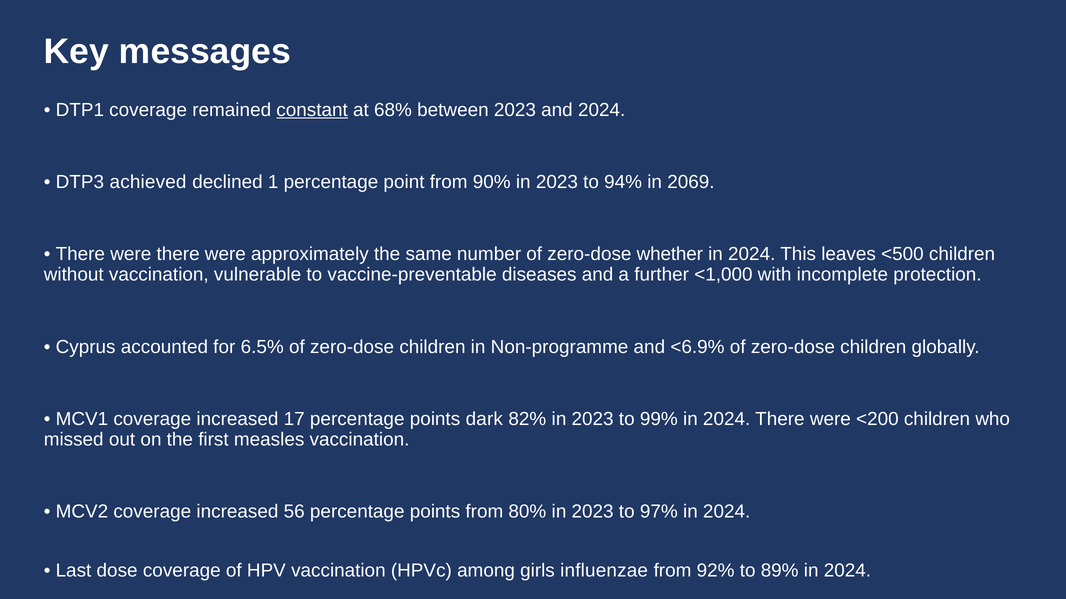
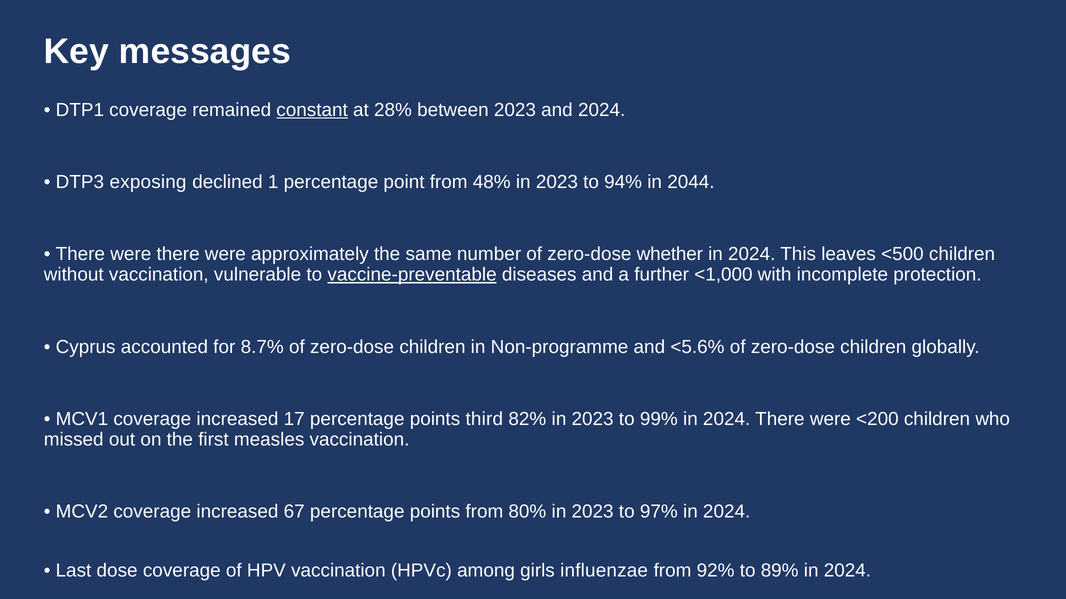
68%: 68% -> 28%
achieved: achieved -> exposing
90%: 90% -> 48%
2069: 2069 -> 2044
vaccine-preventable underline: none -> present
6.5%: 6.5% -> 8.7%
<6.9%: <6.9% -> <5.6%
dark: dark -> third
56: 56 -> 67
